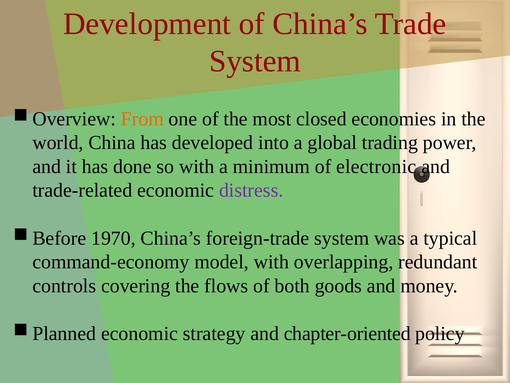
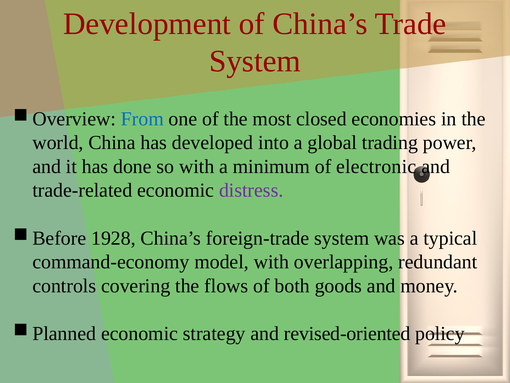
From colour: orange -> blue
1970: 1970 -> 1928
chapter-oriented: chapter-oriented -> revised-oriented
